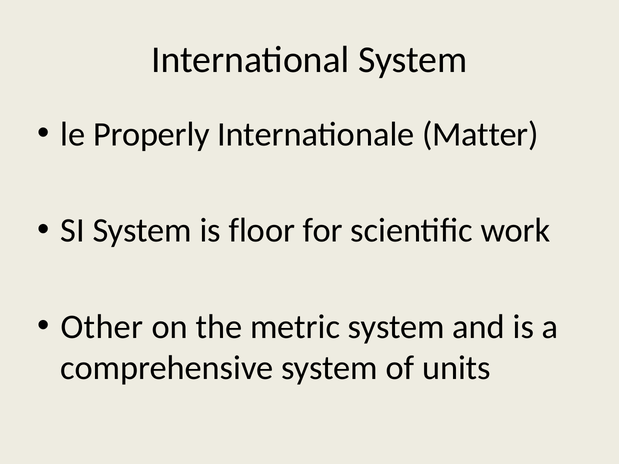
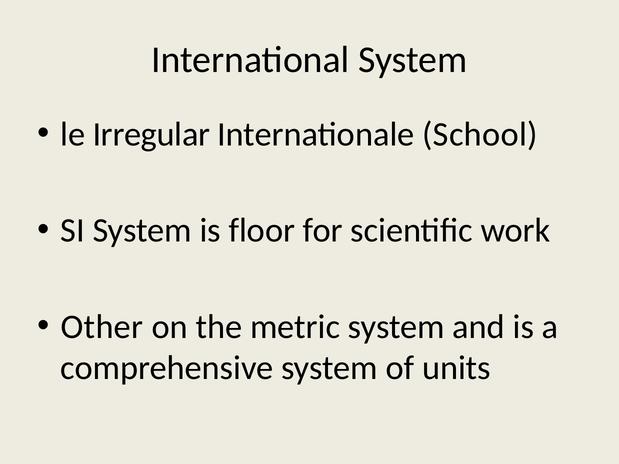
Properly: Properly -> Irregular
Matter: Matter -> School
